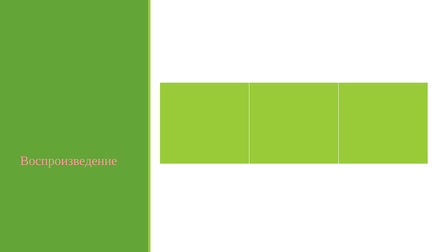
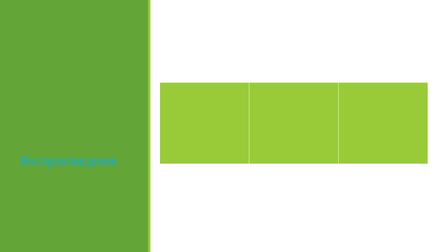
Воспроизведение colour: pink -> light blue
